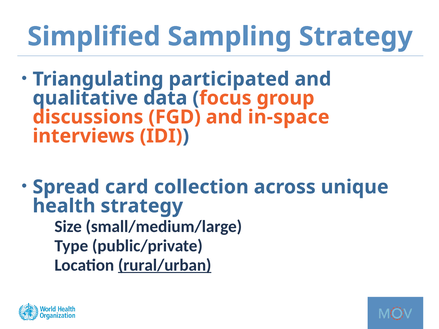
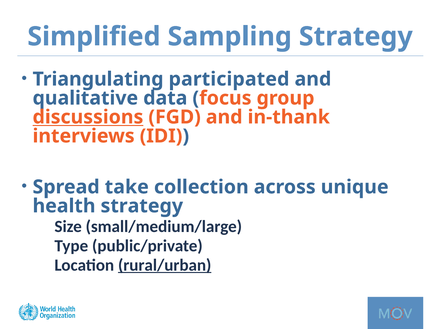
discussions underline: none -> present
in-space: in-space -> in-thank
card: card -> take
